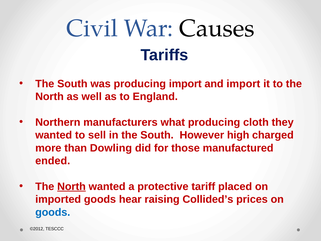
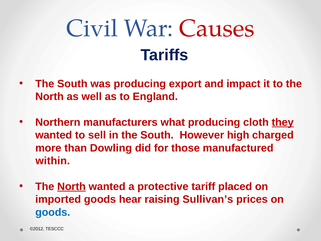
Causes colour: black -> red
producing import: import -> export
and import: import -> impact
they underline: none -> present
ended: ended -> within
Collided’s: Collided’s -> Sullivan’s
